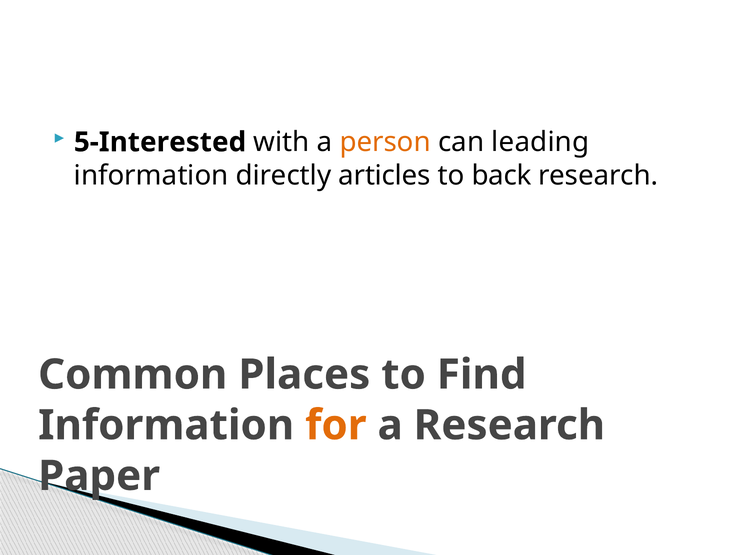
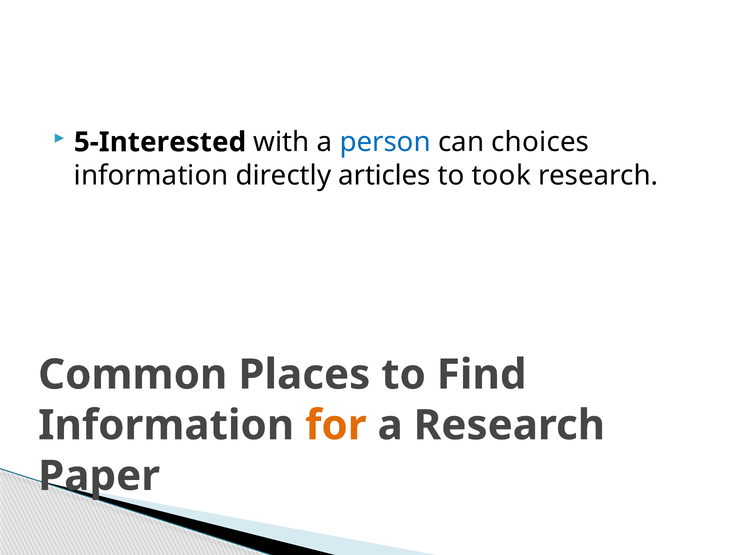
person colour: orange -> blue
leading: leading -> choices
back: back -> took
